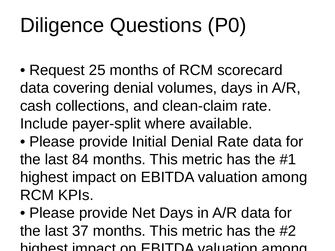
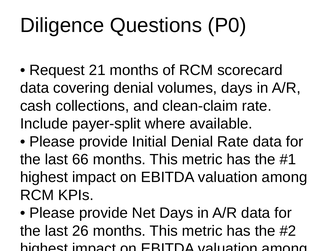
25: 25 -> 21
84: 84 -> 66
37: 37 -> 26
